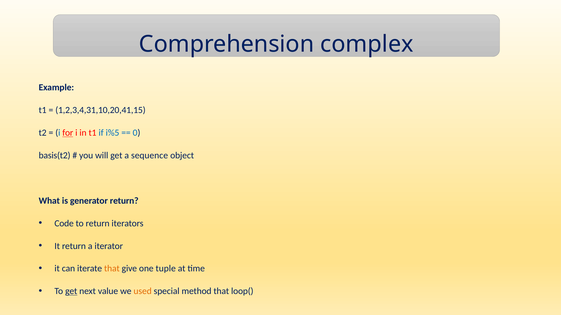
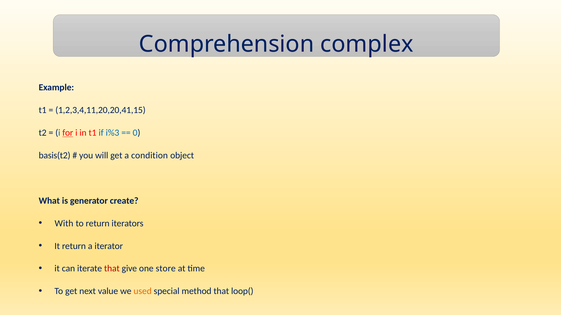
1,2,3,4,31,10,20,41,15: 1,2,3,4,31,10,20,41,15 -> 1,2,3,4,11,20,20,41,15
i%5: i%5 -> i%3
sequence: sequence -> condition
generator return: return -> create
Code: Code -> With
that at (112, 269) colour: orange -> red
tuple: tuple -> store
get at (71, 292) underline: present -> none
